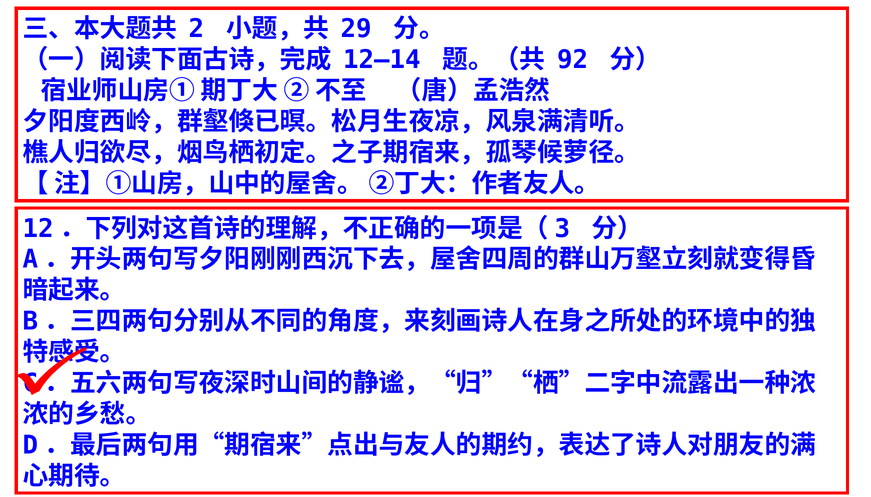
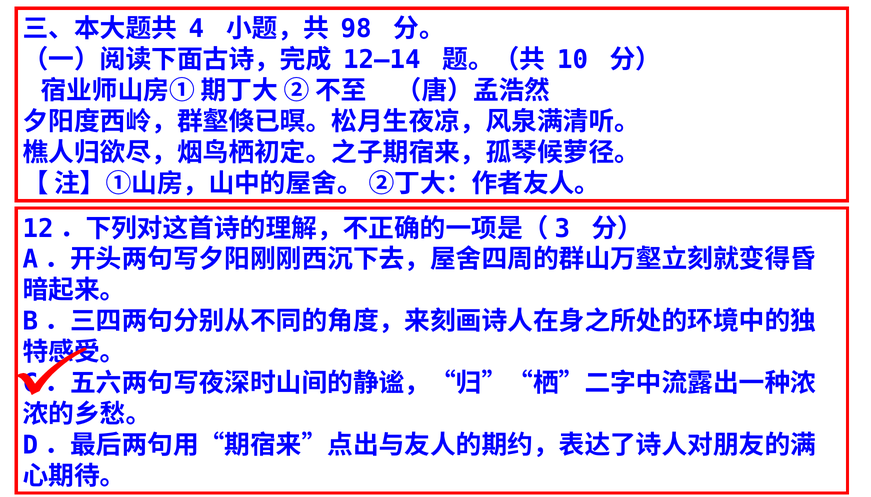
2: 2 -> 4
29: 29 -> 98
92: 92 -> 10
